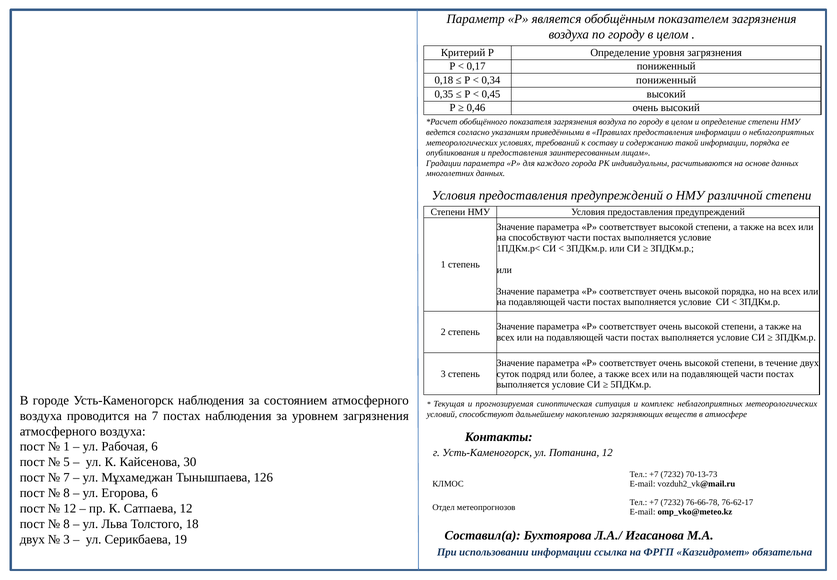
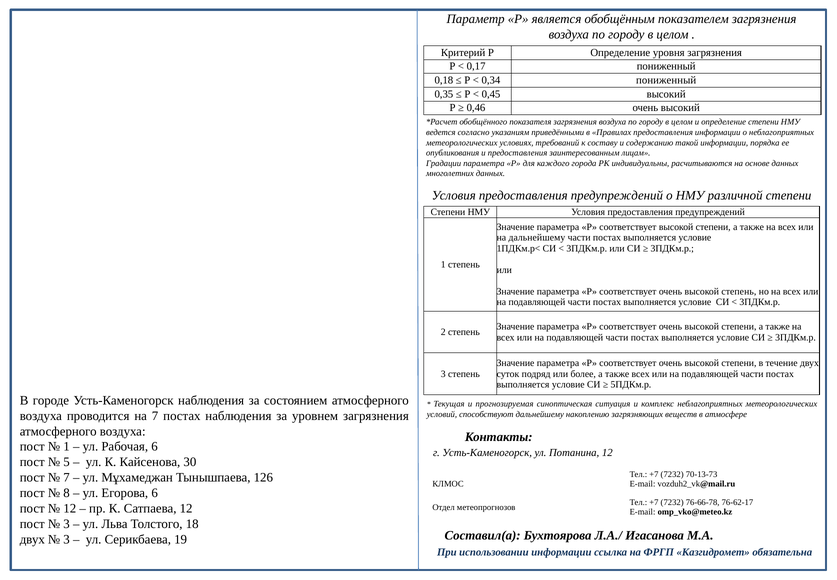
на способствуют: способствуют -> дальнейшему
высокой порядка: порядка -> степень
8 at (67, 524): 8 -> 3
